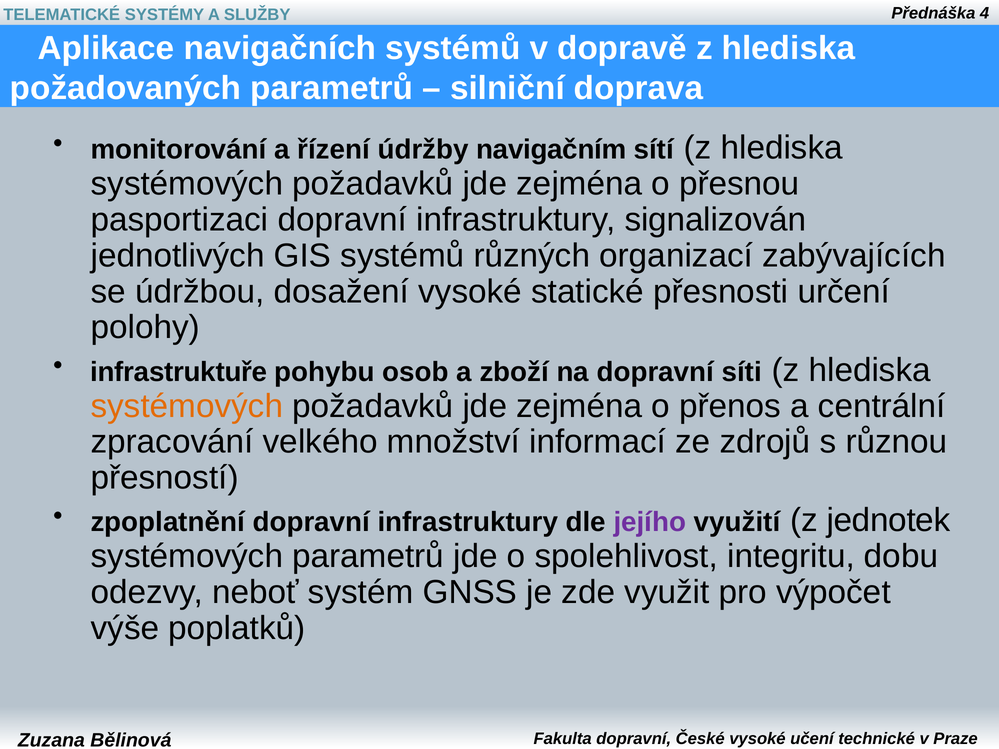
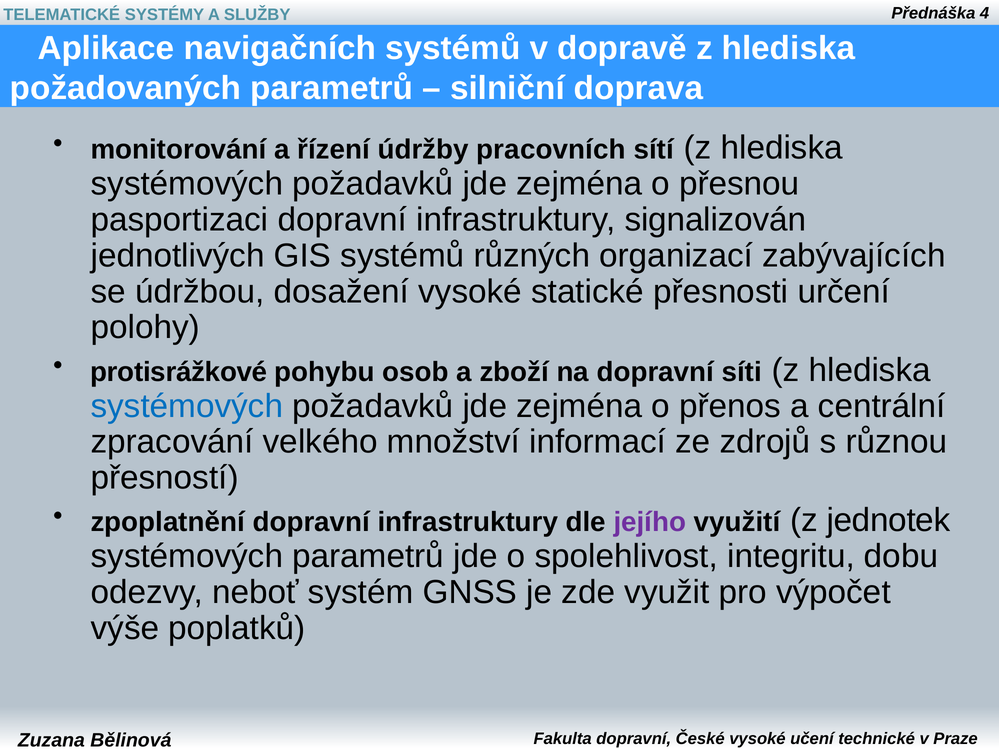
navigačním: navigačním -> pracovních
infrastruktuře: infrastruktuře -> protisrážkové
systémových at (187, 406) colour: orange -> blue
